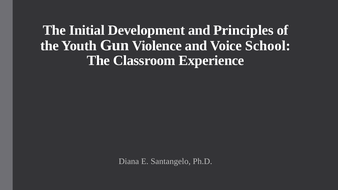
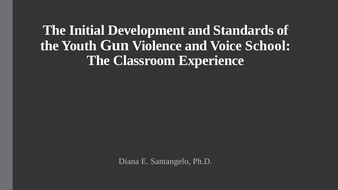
Principles: Principles -> Standards
